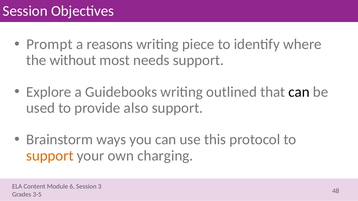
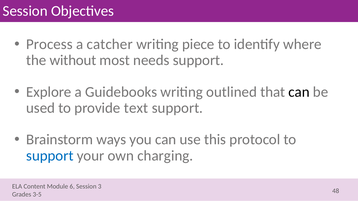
Prompt: Prompt -> Process
reasons: reasons -> catcher
also: also -> text
support at (50, 156) colour: orange -> blue
